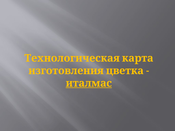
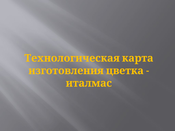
италмас underline: present -> none
